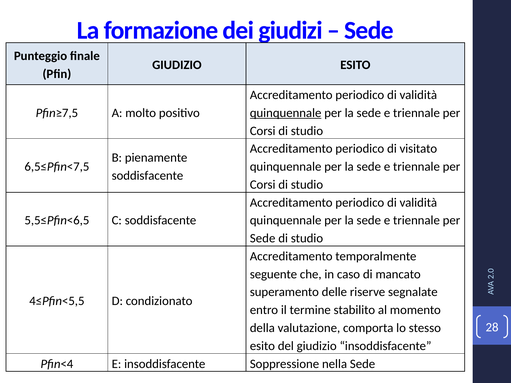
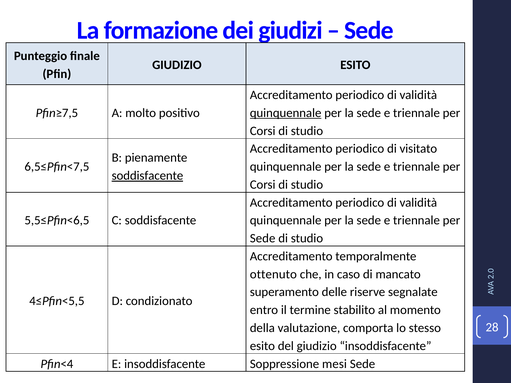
soddisfacente at (147, 176) underline: none -> present
seguente: seguente -> ottenuto
nella: nella -> mesi
